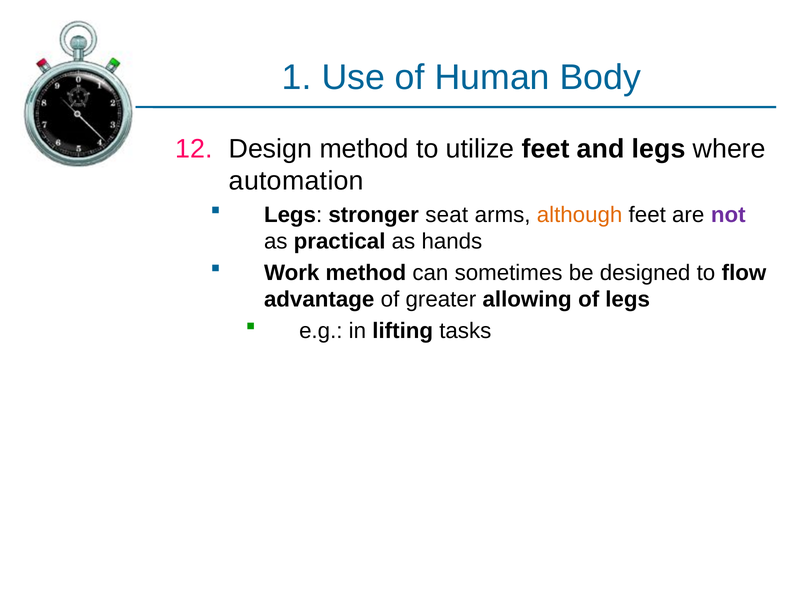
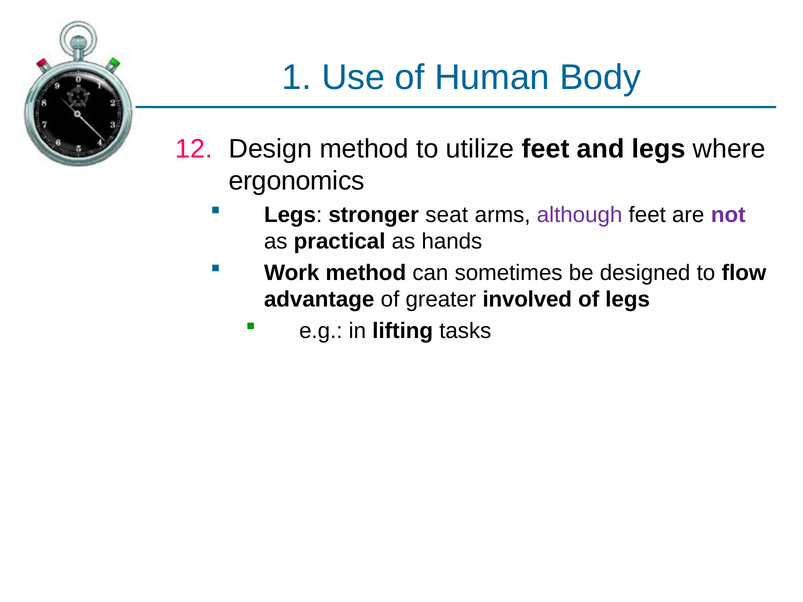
automation: automation -> ergonomics
although colour: orange -> purple
allowing: allowing -> involved
